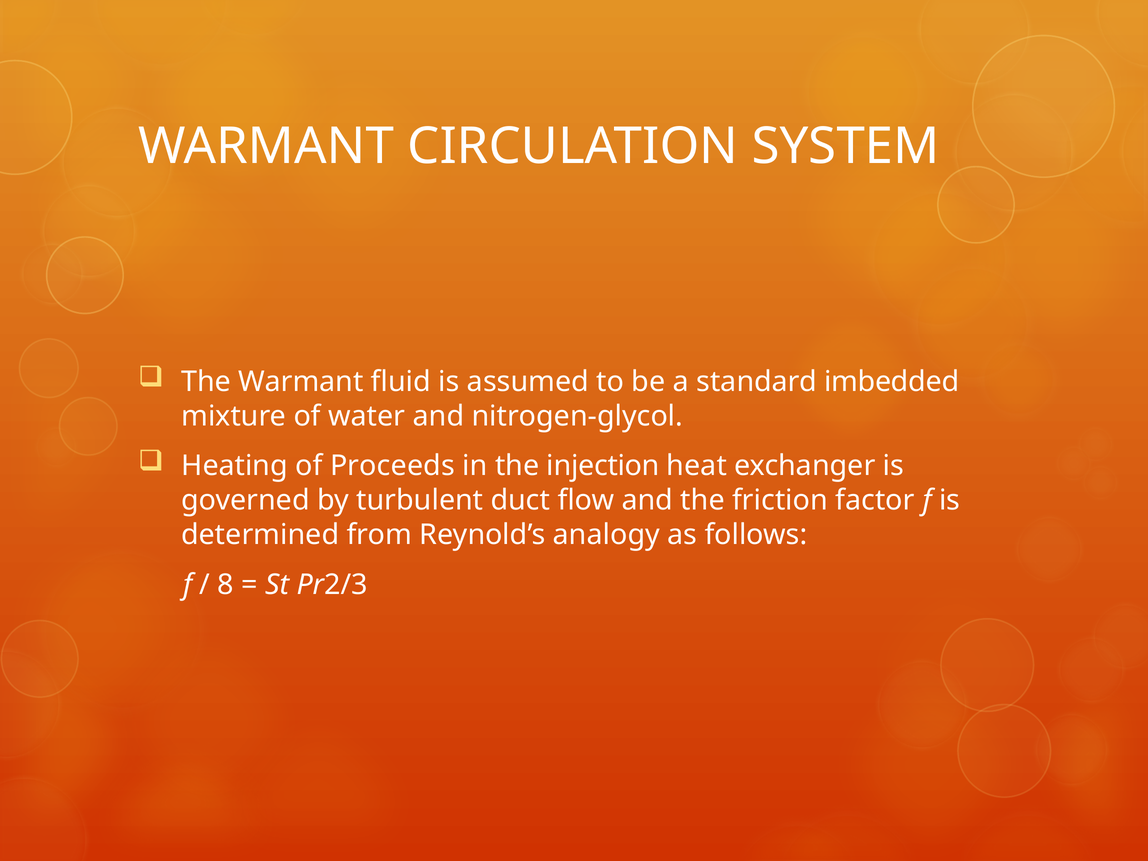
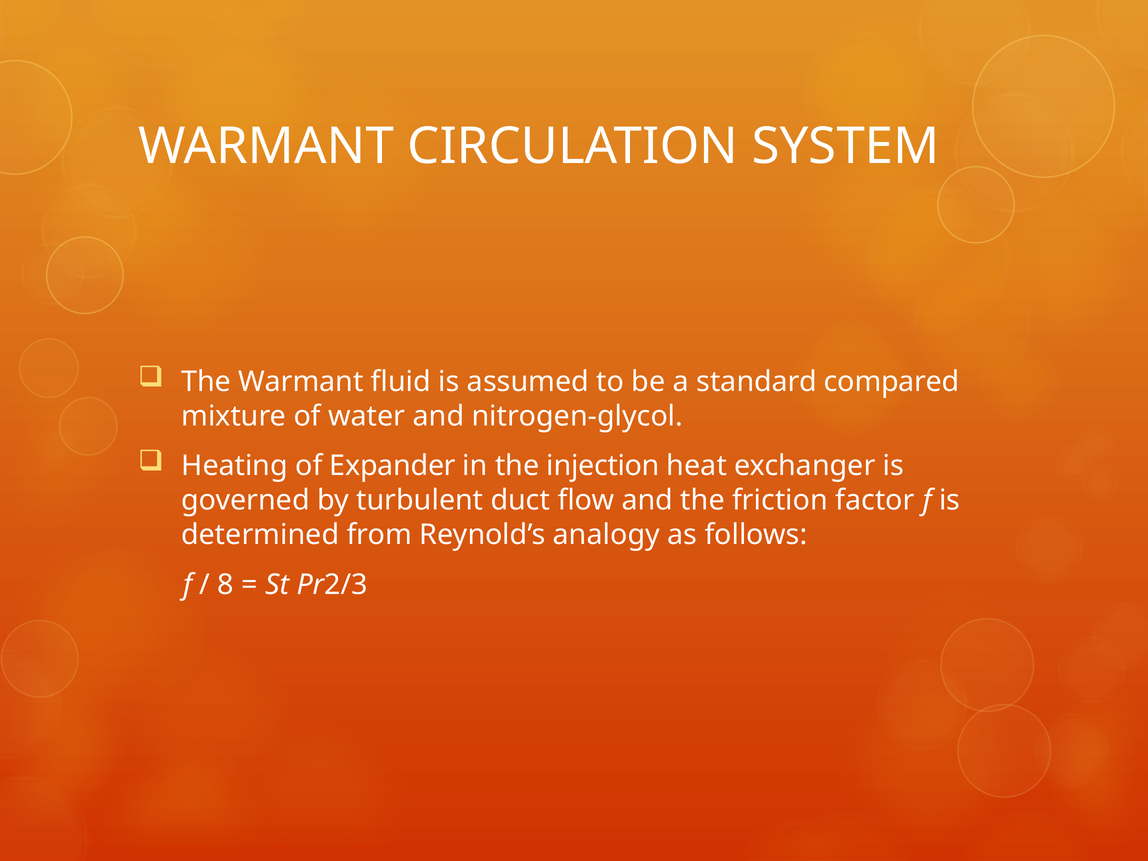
imbedded: imbedded -> compared
Proceeds: Proceeds -> Expander
